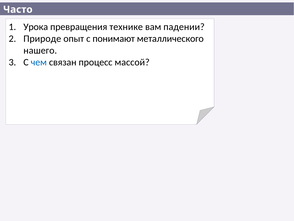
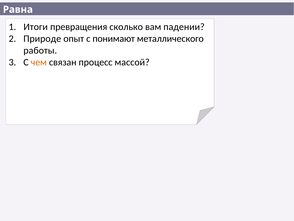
Часто: Часто -> Равна
Урока: Урока -> Итоги
технике: технике -> сколько
нашего: нашего -> работы
чем colour: blue -> orange
